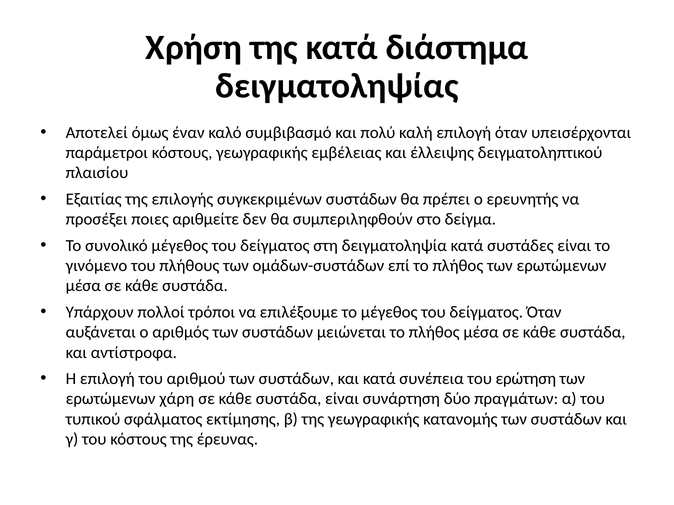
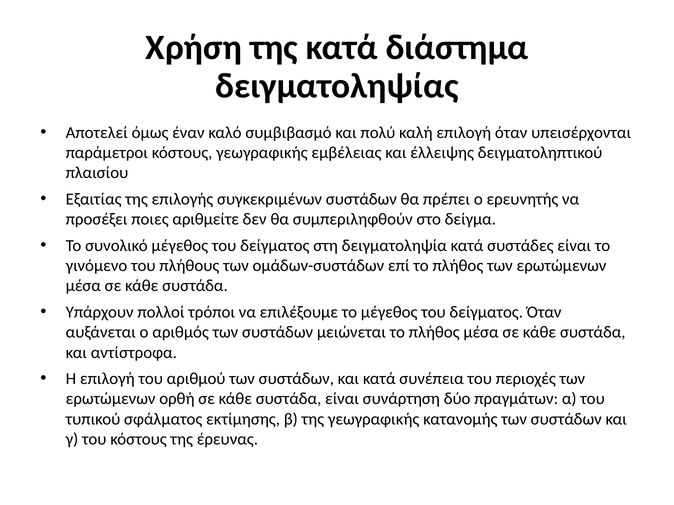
ερώτηση: ερώτηση -> περιοχές
χάρη: χάρη -> ορθή
